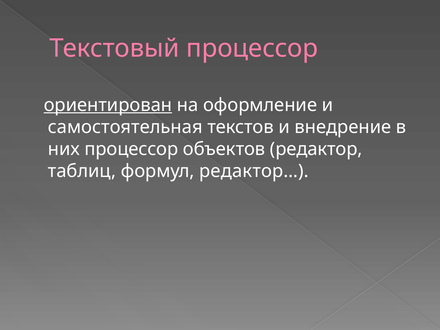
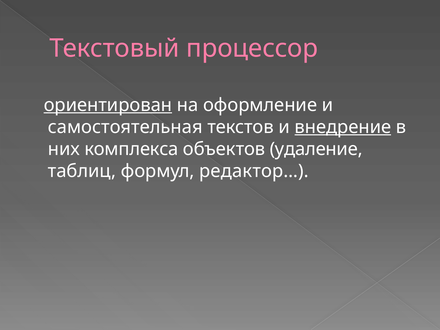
внедрение underline: none -> present
них процессор: процессор -> комплекса
редактор: редактор -> удаление
